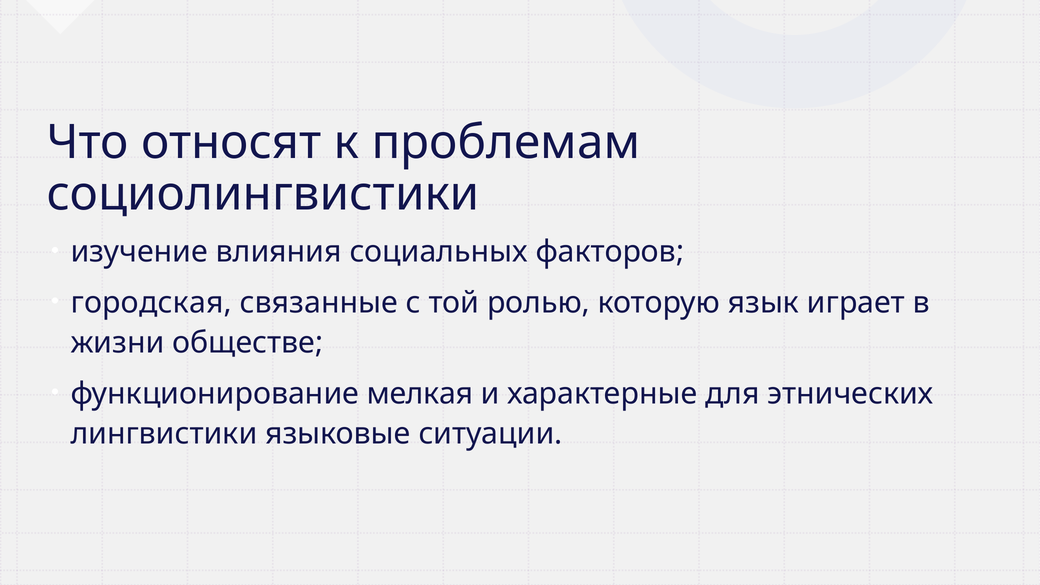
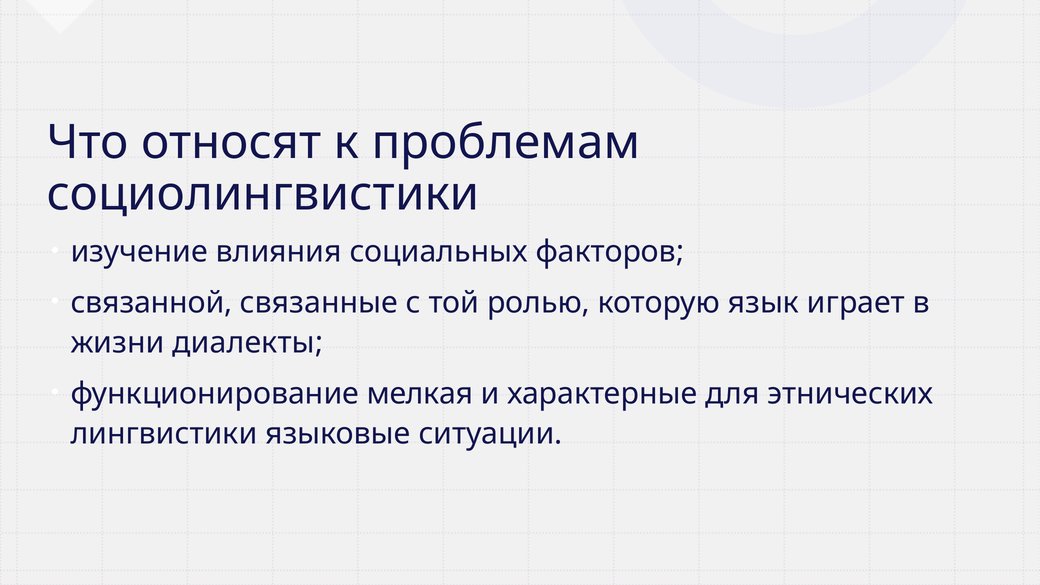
городская: городская -> связанной
обществе: обществе -> диалекты
